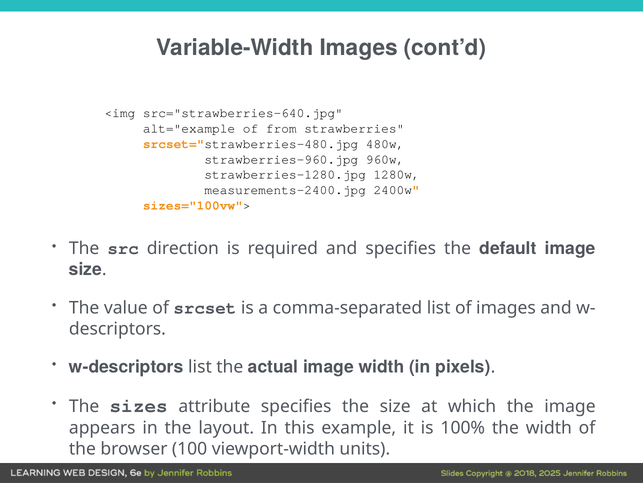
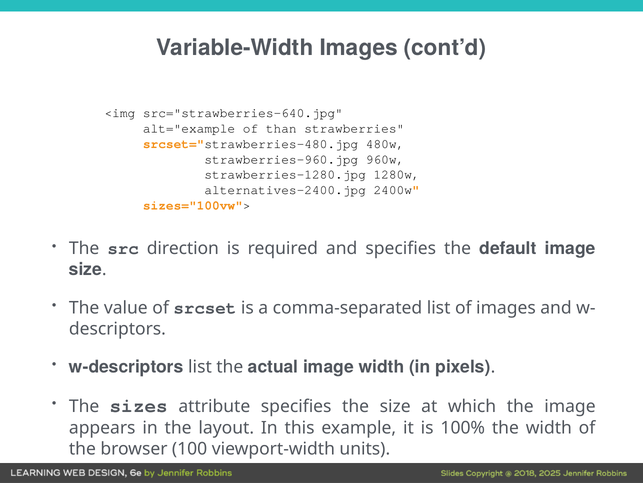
from: from -> than
measurements-2400.jpg: measurements-2400.jpg -> alternatives-2400.jpg
